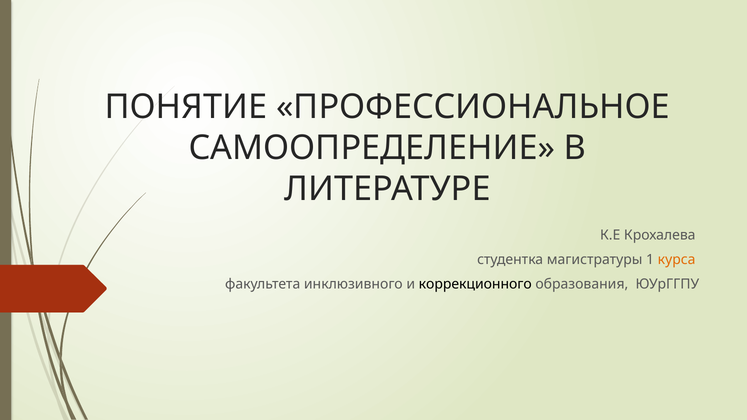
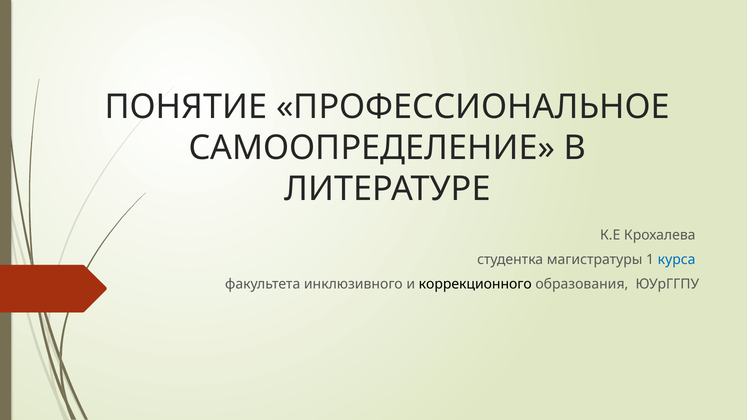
курса colour: orange -> blue
